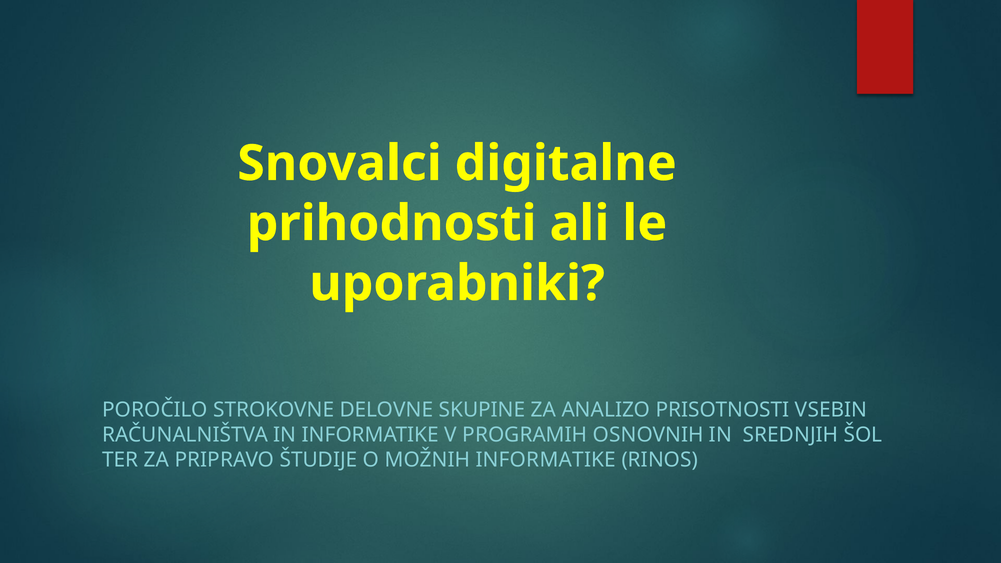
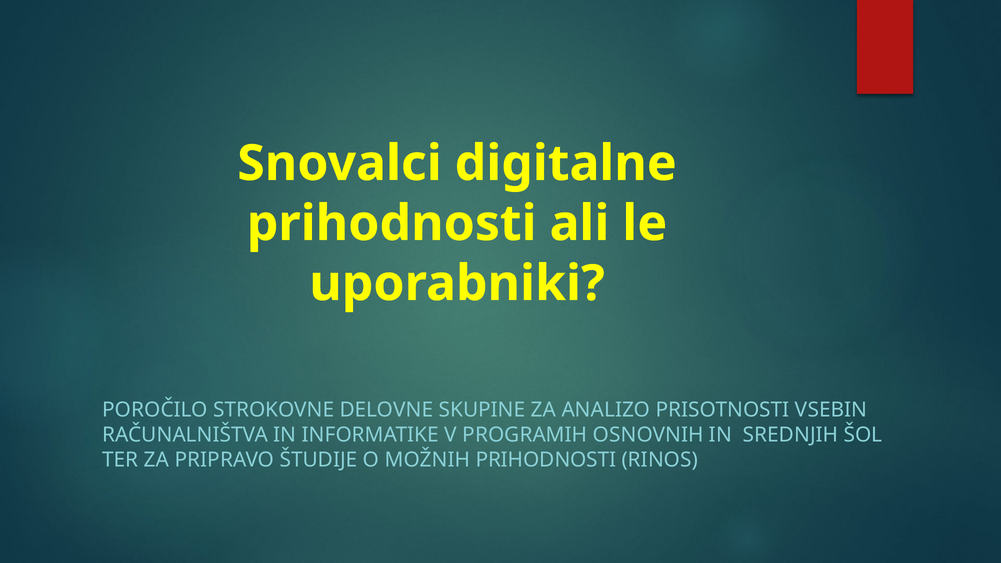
MOŽNIH INFORMATIKE: INFORMATIKE -> PRIHODNOSTI
